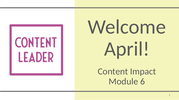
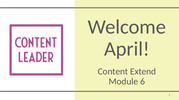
Impact: Impact -> Extend
